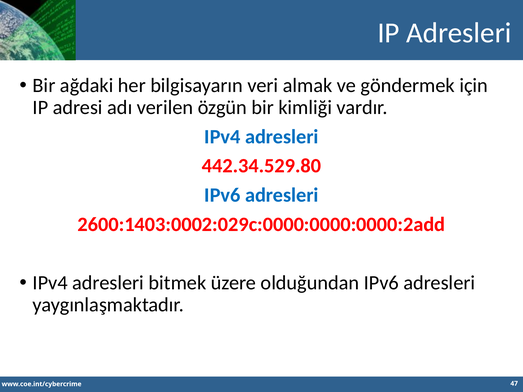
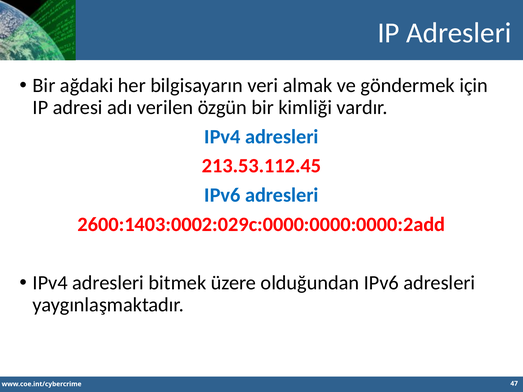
442.34.529.80: 442.34.529.80 -> 213.53.112.45
